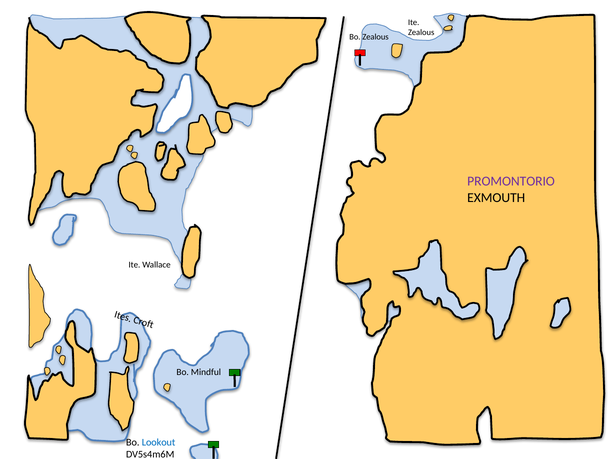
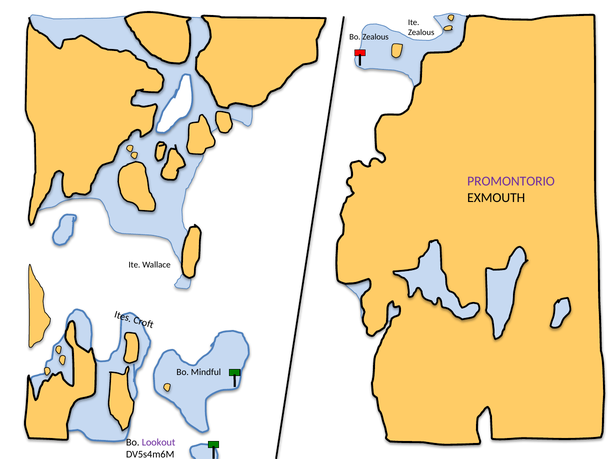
Lookout colour: blue -> purple
